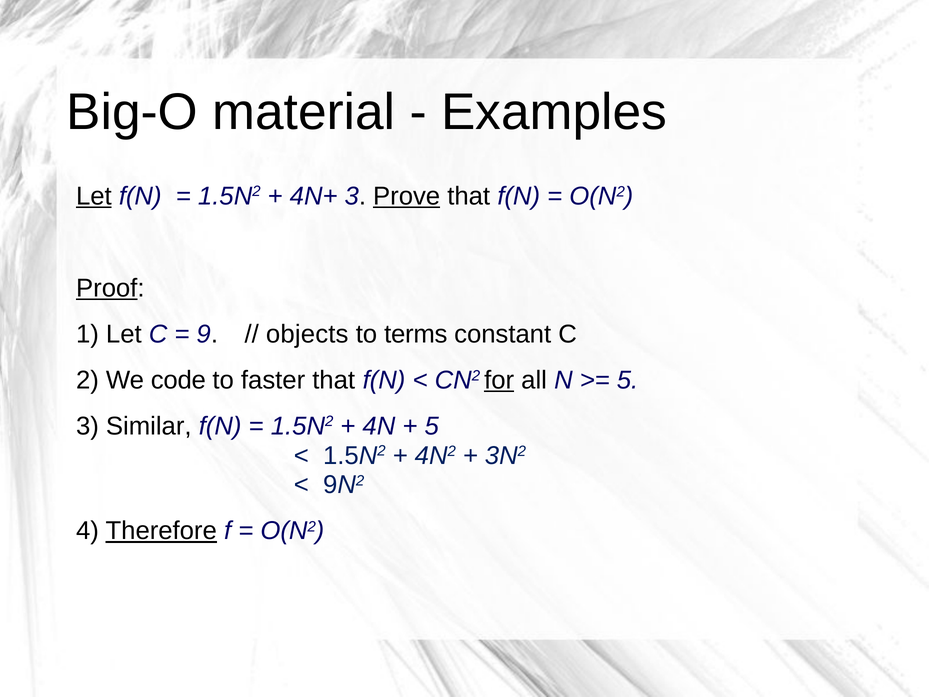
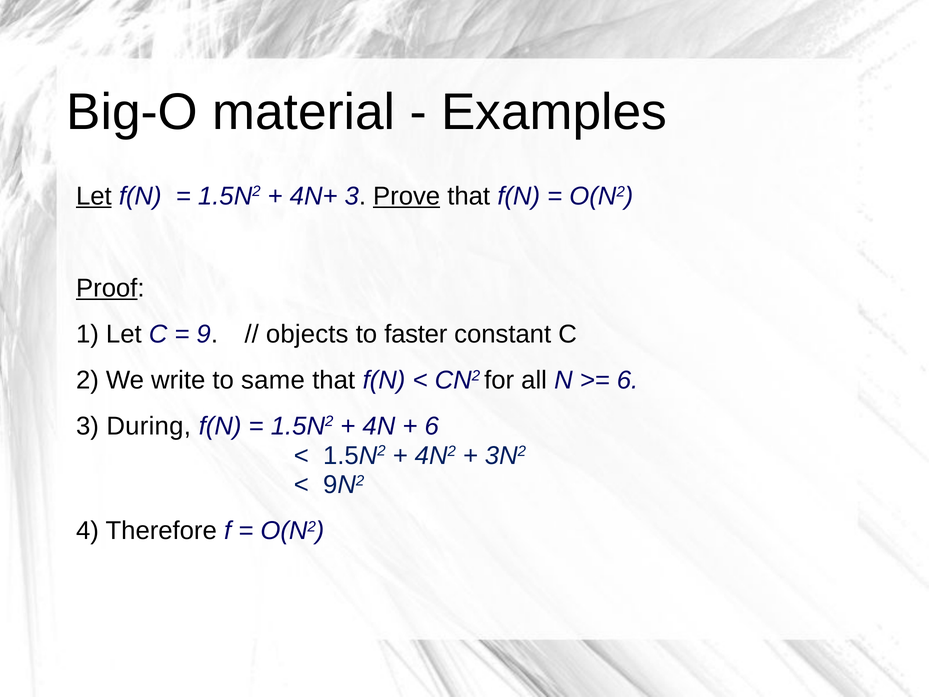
terms: terms -> faster
code: code -> write
faster: faster -> same
for underline: present -> none
5 at (628, 380): 5 -> 6
Similar: Similar -> During
5 at (432, 426): 5 -> 6
Therefore underline: present -> none
